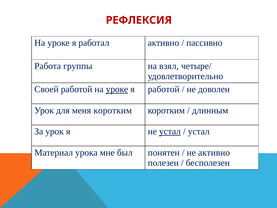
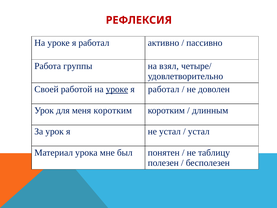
работой at (164, 89): работой -> работал
устал at (170, 131) underline: present -> none
не активно: активно -> таблицу
